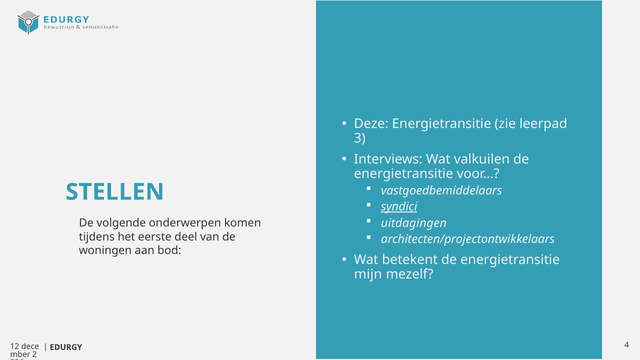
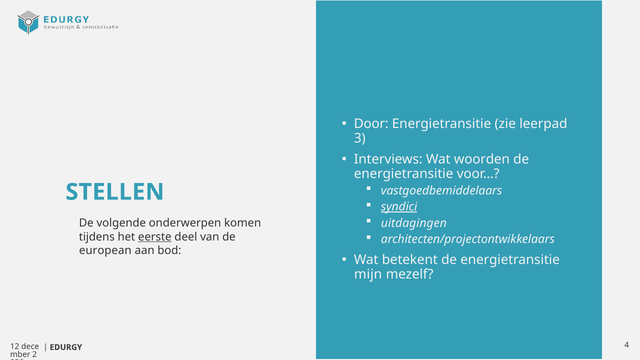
Deze: Deze -> Door
valkuilen: valkuilen -> woorden
eerste underline: none -> present
woningen: woningen -> european
